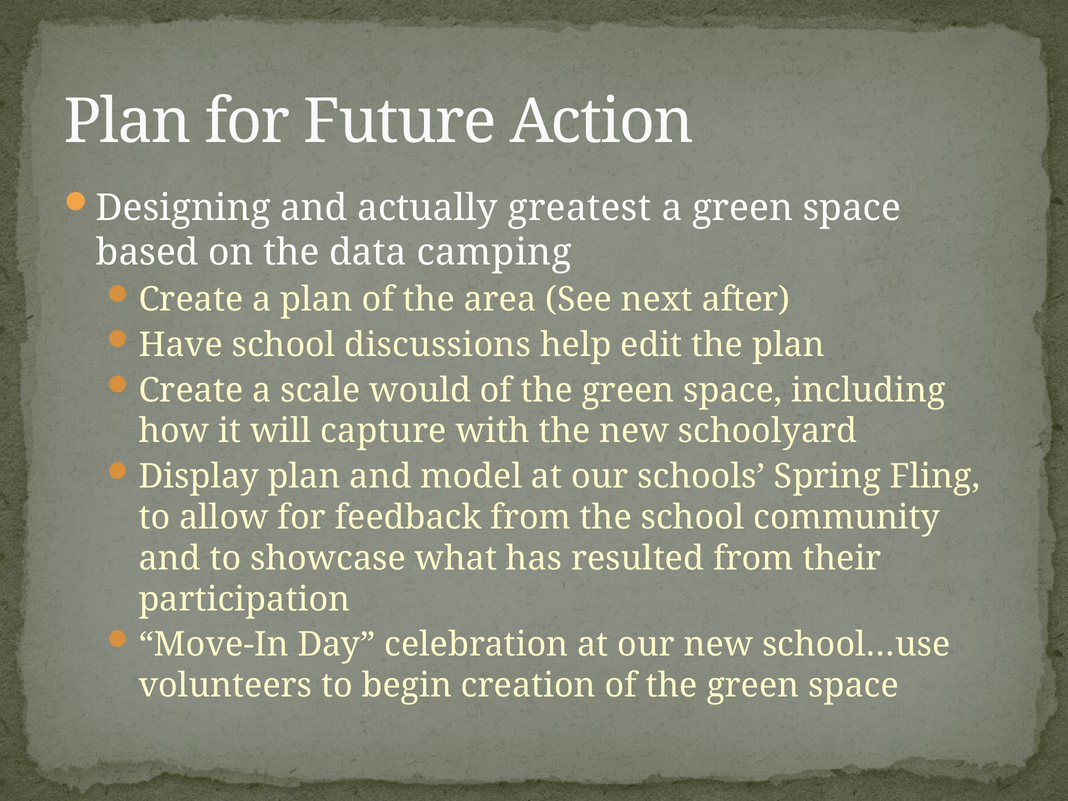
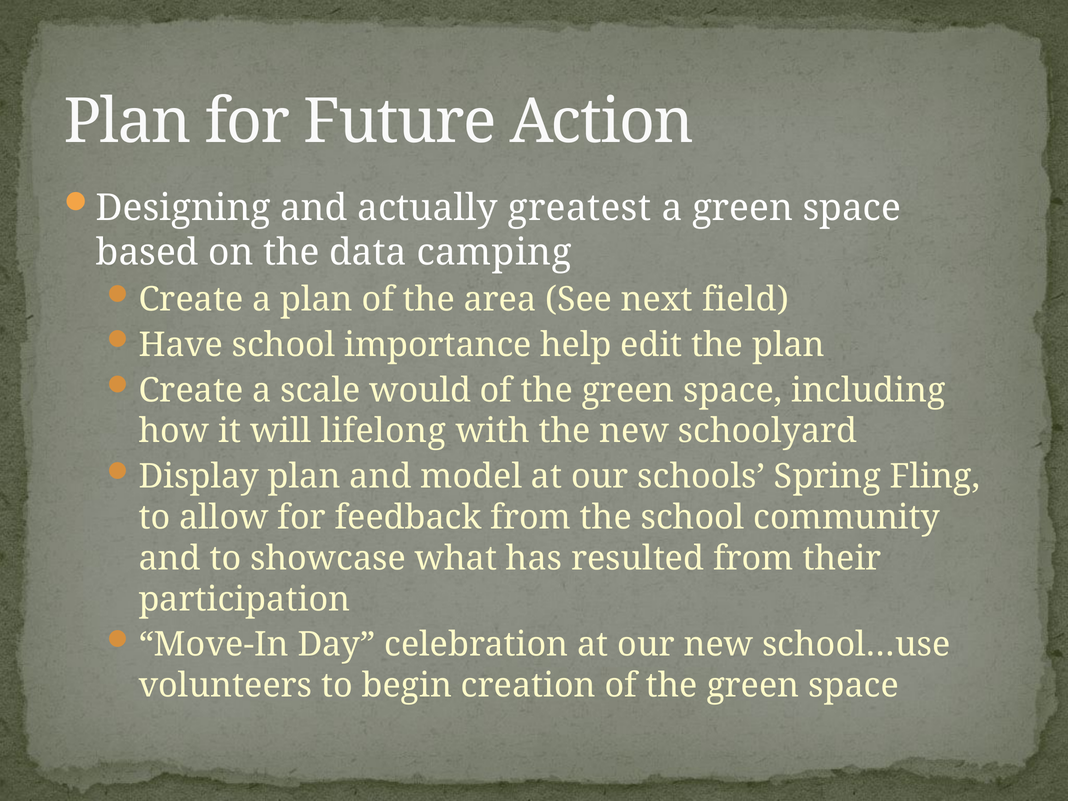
after: after -> field
discussions: discussions -> importance
capture: capture -> lifelong
